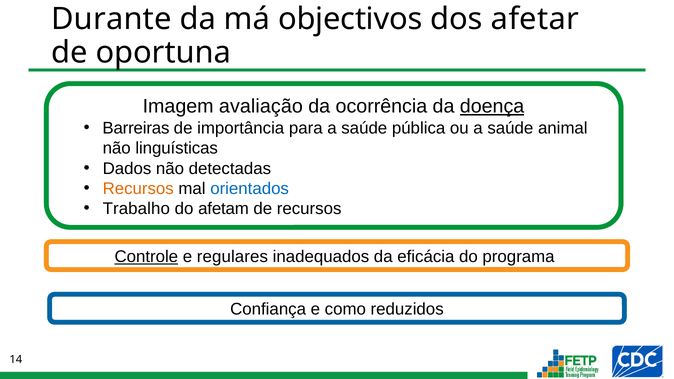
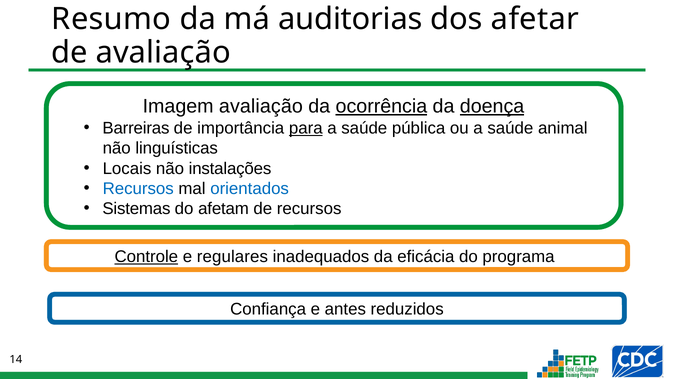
Durante: Durante -> Resumo
objectivos: objectivos -> auditorias
de oportuna: oportuna -> avaliação
ocorrência underline: none -> present
para underline: none -> present
Dados: Dados -> Locais
detectadas: detectadas -> instalações
Recursos at (138, 189) colour: orange -> blue
Trabalho: Trabalho -> Sistemas
como: como -> antes
